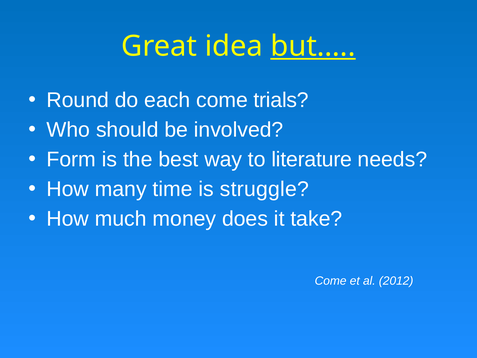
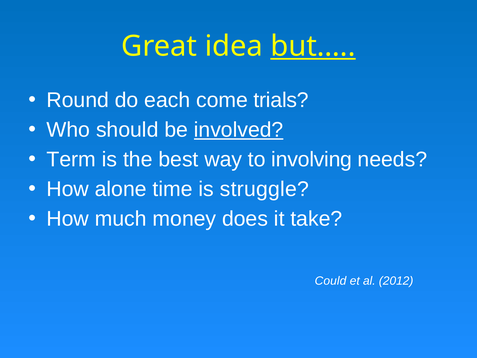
involved underline: none -> present
Form: Form -> Term
literature: literature -> involving
many: many -> alone
Come at (331, 281): Come -> Could
